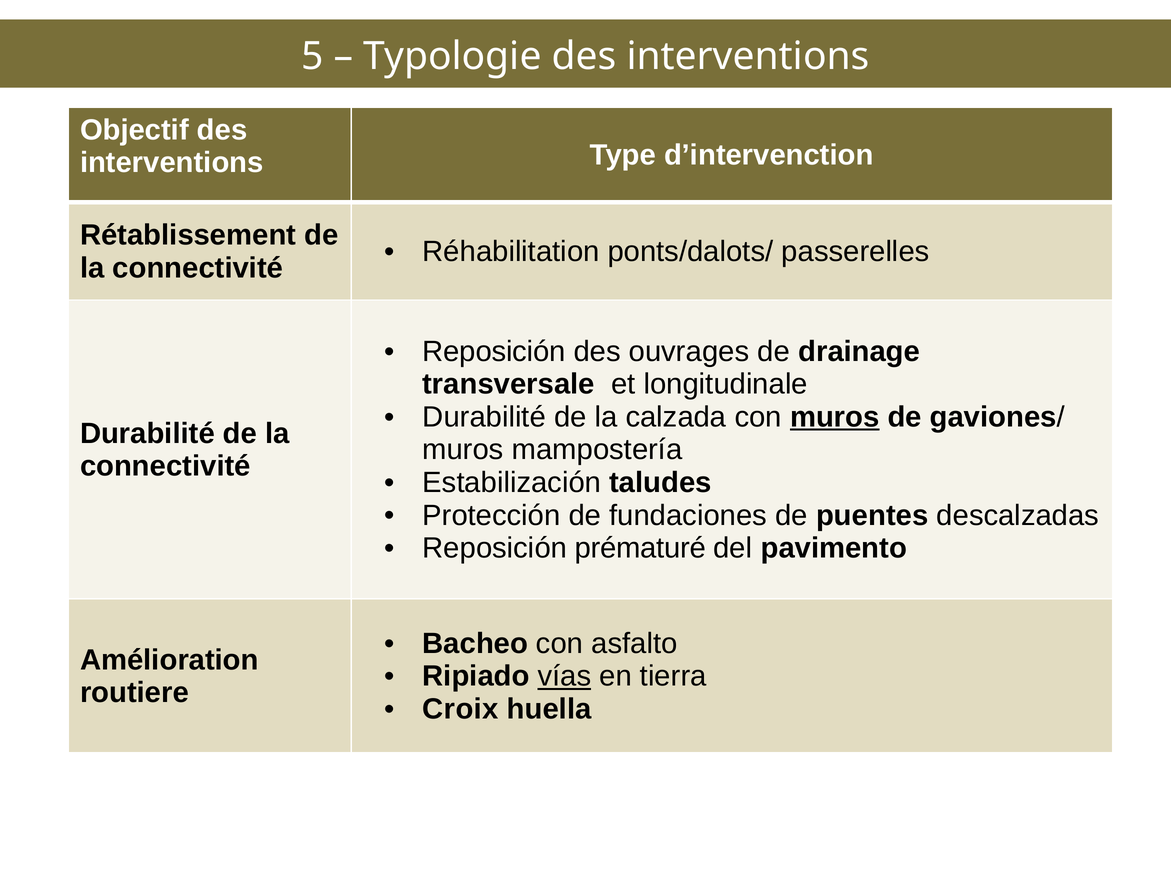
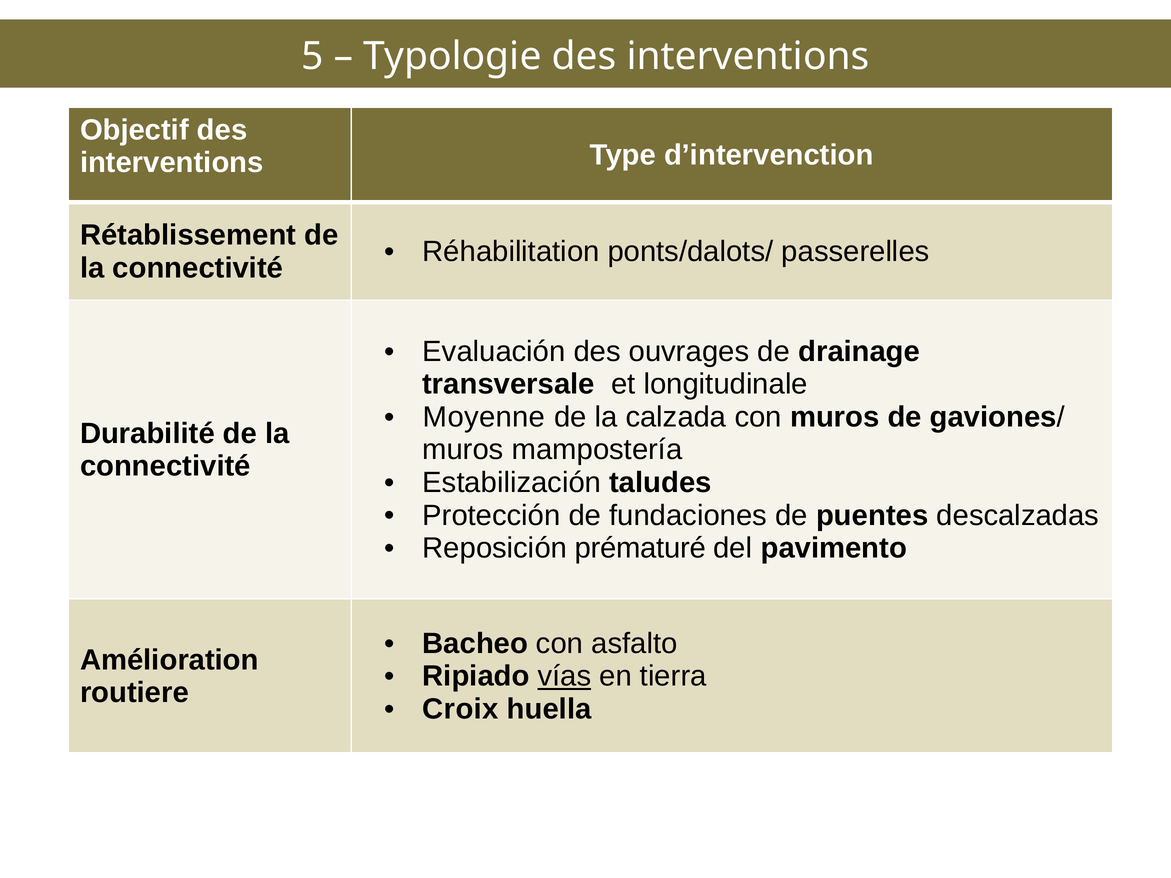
Reposición at (494, 352): Reposición -> Evaluación
Durabilité at (484, 417): Durabilité -> Moyenne
muros at (835, 417) underline: present -> none
